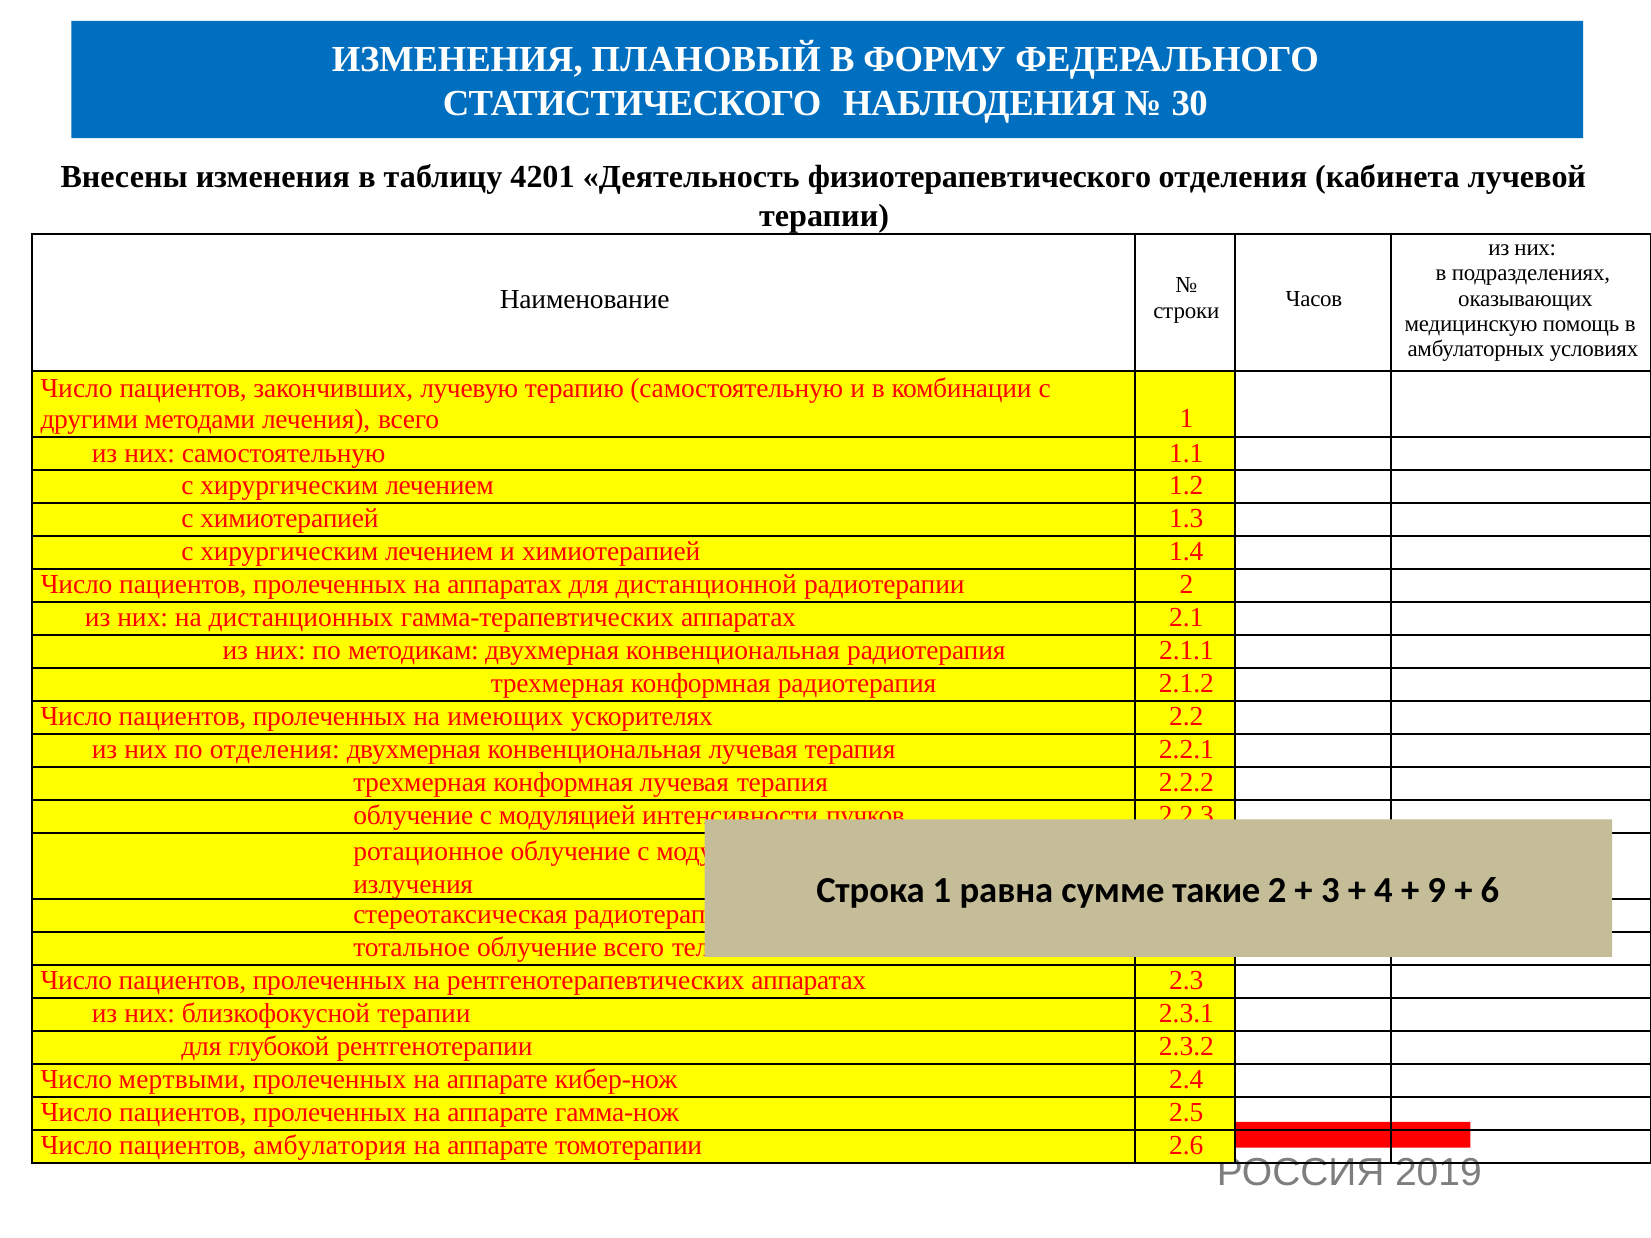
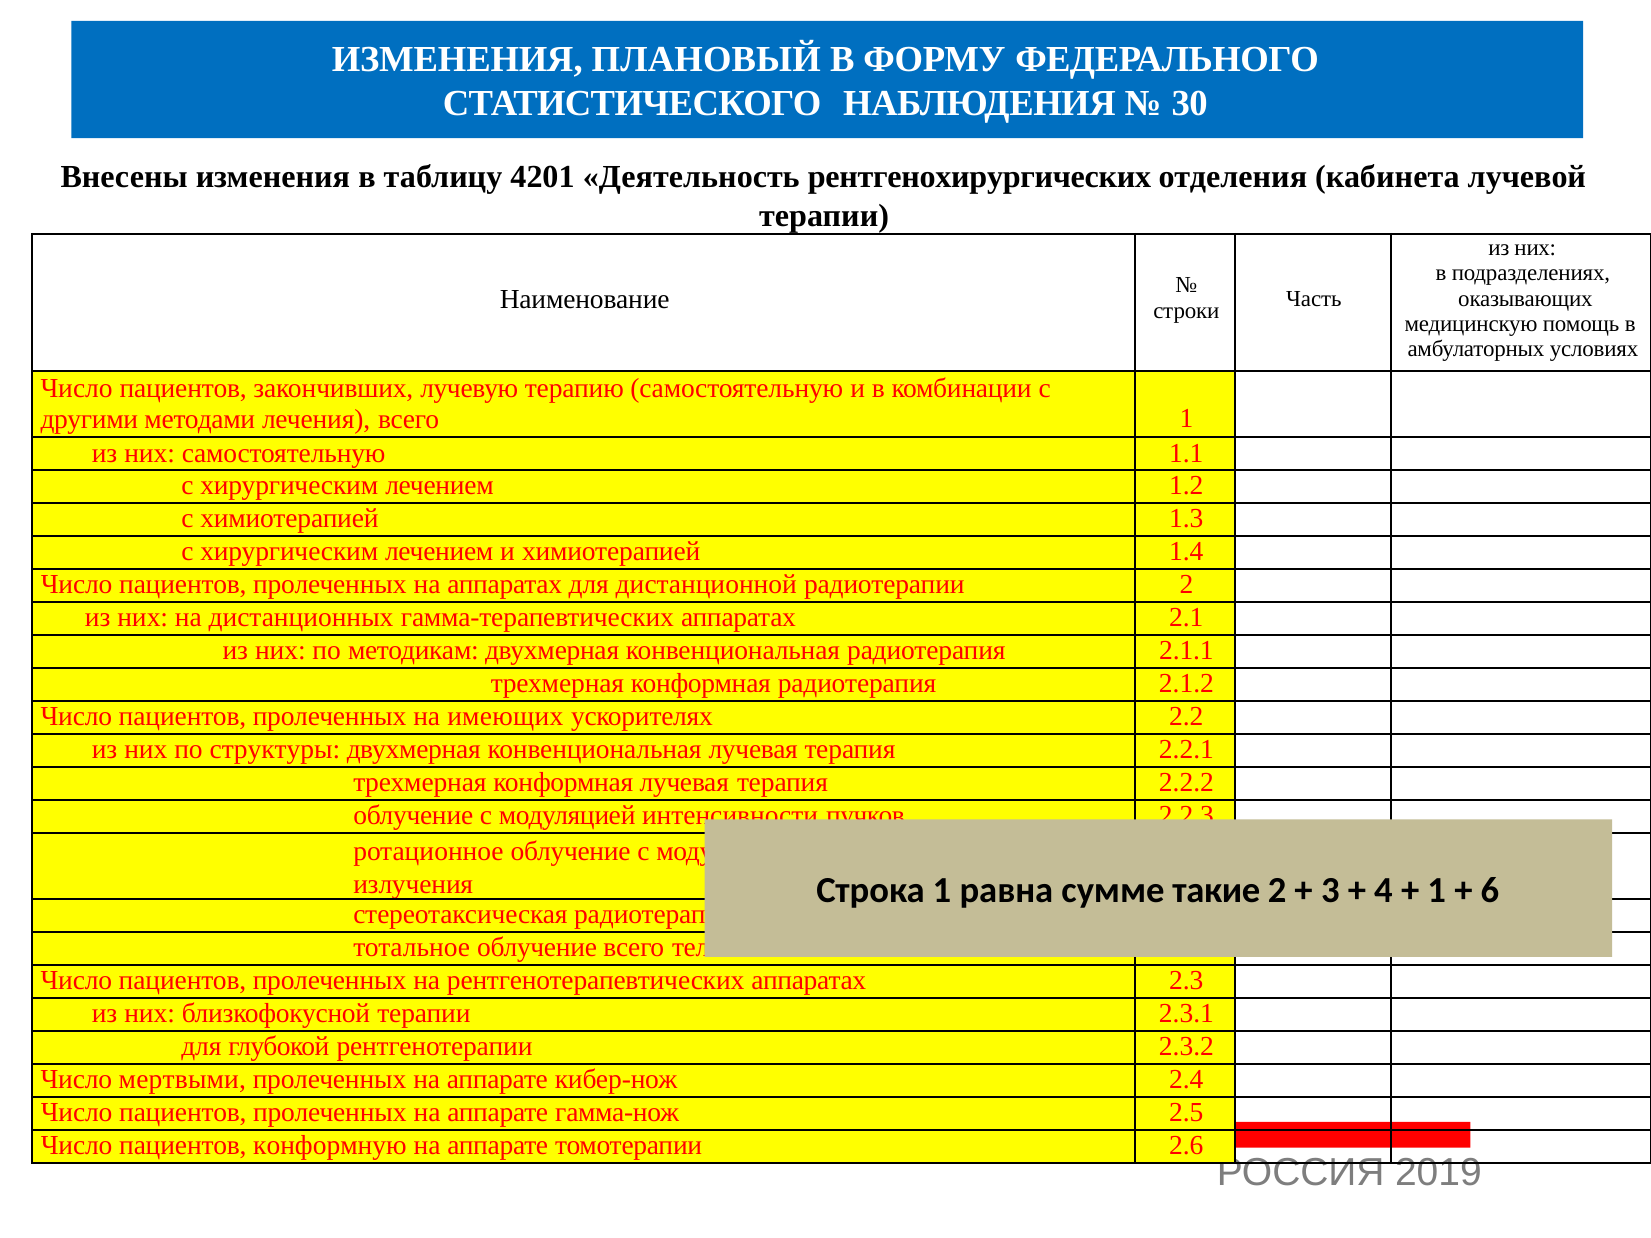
физиотерапевтического: физиотерапевтического -> рентгенохирургических
Часов: Часов -> Часть
по отделения: отделения -> структуры
9 at (1437, 891): 9 -> 1
амбулатория: амбулатория -> конформную
